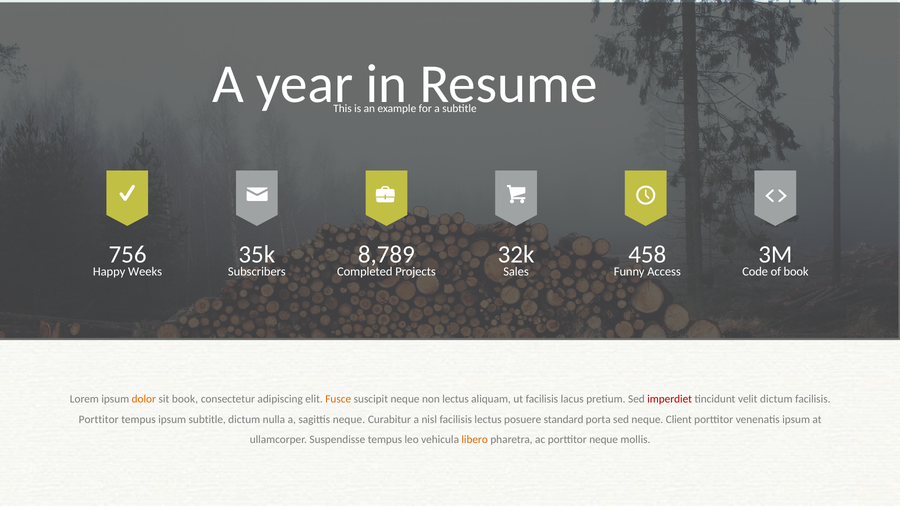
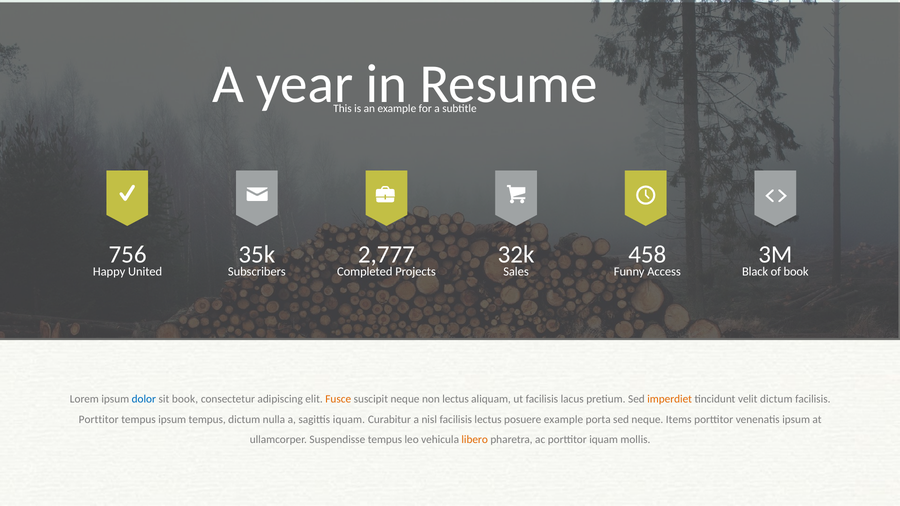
8,789: 8,789 -> 2,777
Weeks: Weeks -> United
Code: Code -> Black
dolor colour: orange -> blue
imperdiet colour: red -> orange
ipsum subtitle: subtitle -> tempus
sagittis neque: neque -> iquam
posuere standard: standard -> example
Client: Client -> Items
porttitor neque: neque -> iquam
